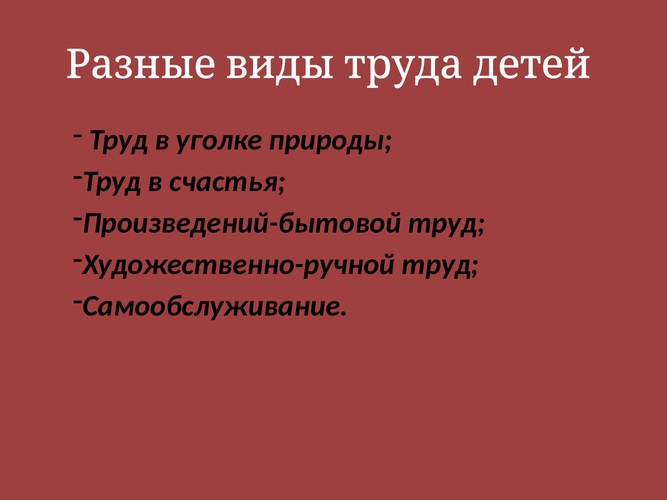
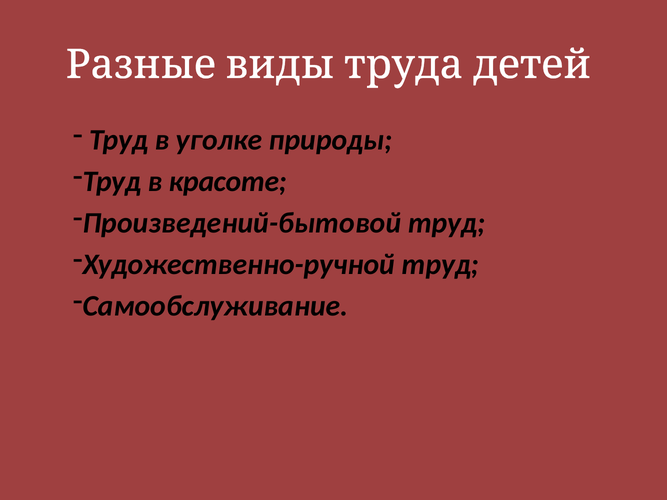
счастья: счастья -> красоте
